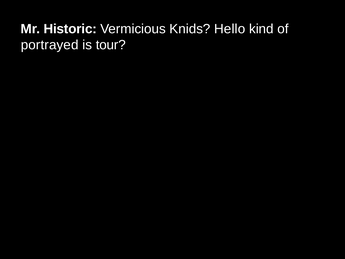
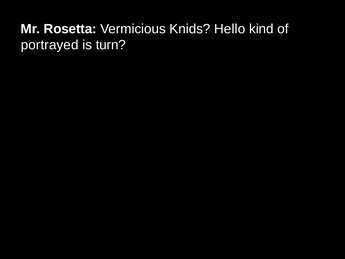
Historic: Historic -> Rosetta
tour: tour -> turn
